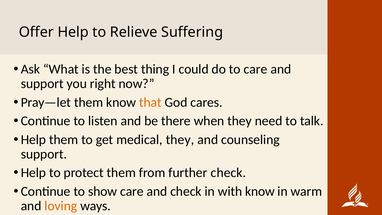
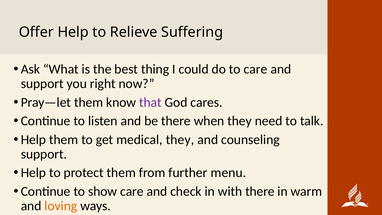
that colour: orange -> purple
further check: check -> menu
with know: know -> there
